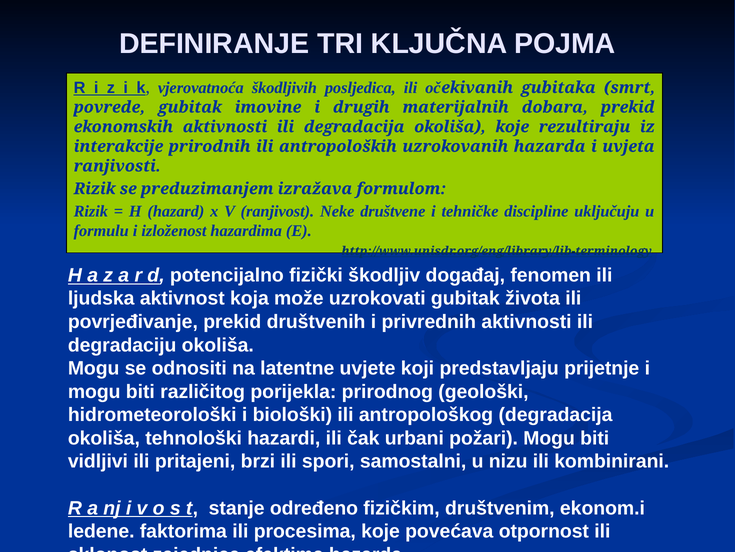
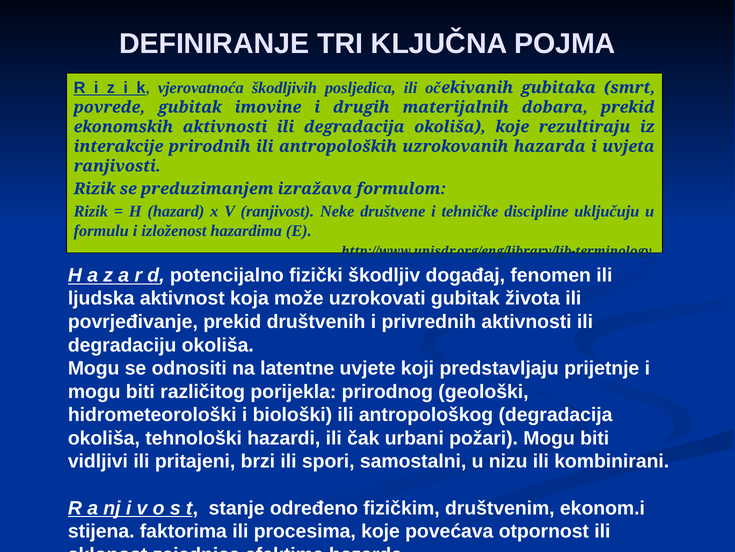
ledene: ledene -> stijena
